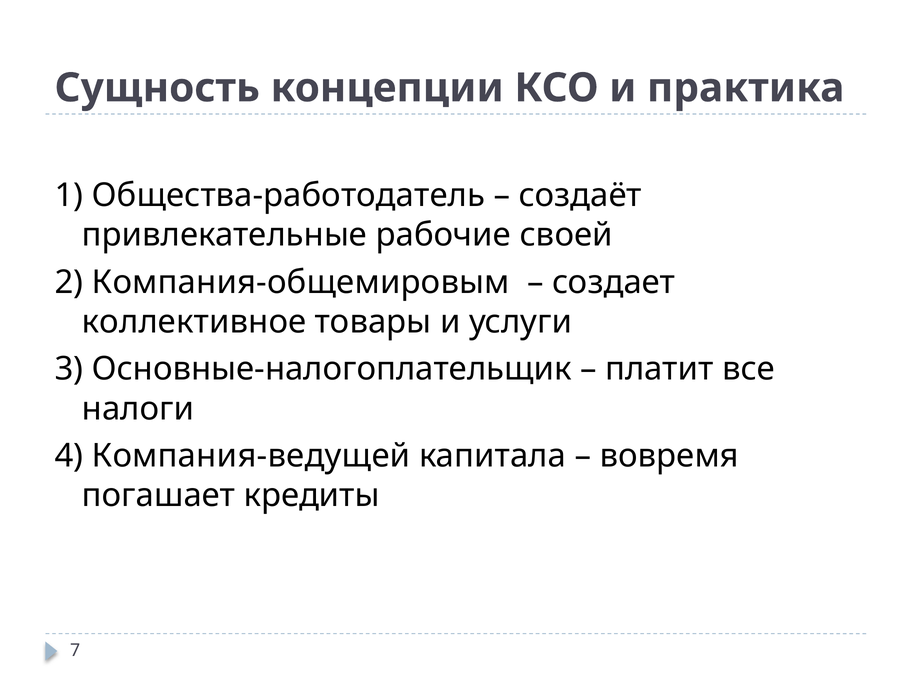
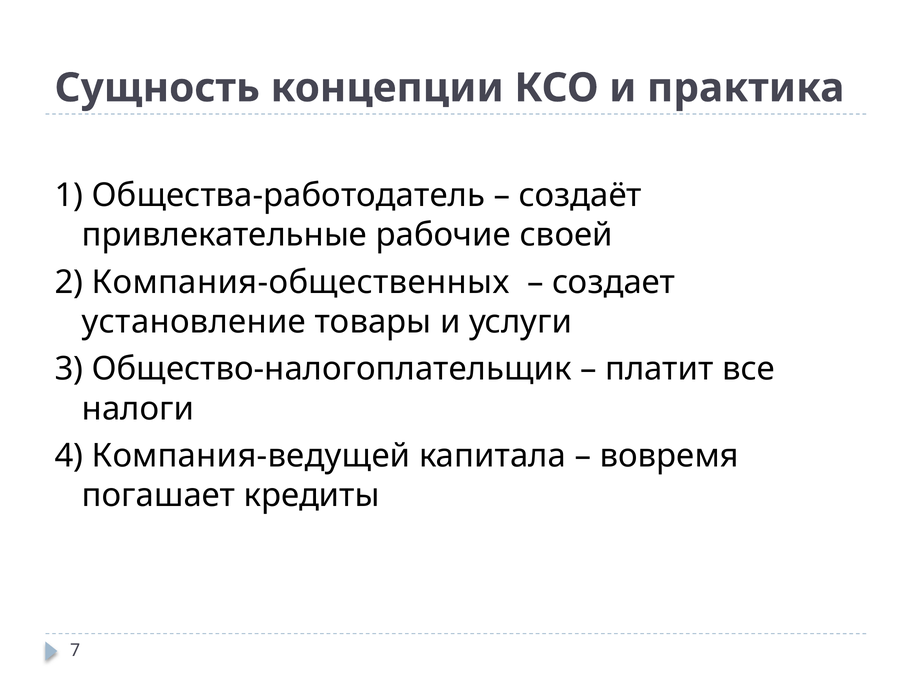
Компания-общемировым: Компания-общемировым -> Компания-общественных
коллективное: коллективное -> установление
Основные-налогоплательщик: Основные-налогоплательщик -> Общество-налогоплательщик
